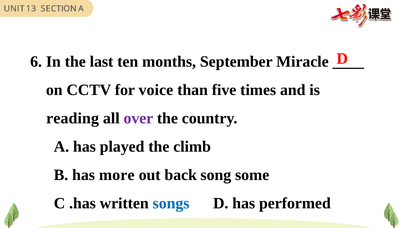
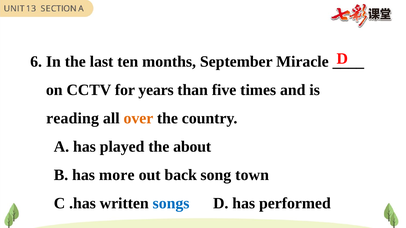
voice: voice -> years
over colour: purple -> orange
climb: climb -> about
some: some -> town
